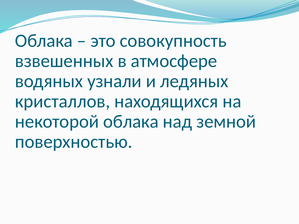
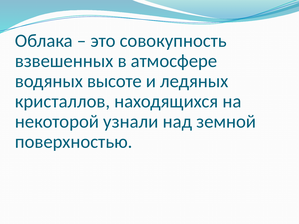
узнали: узнали -> высоте
некоторой облака: облака -> узнали
